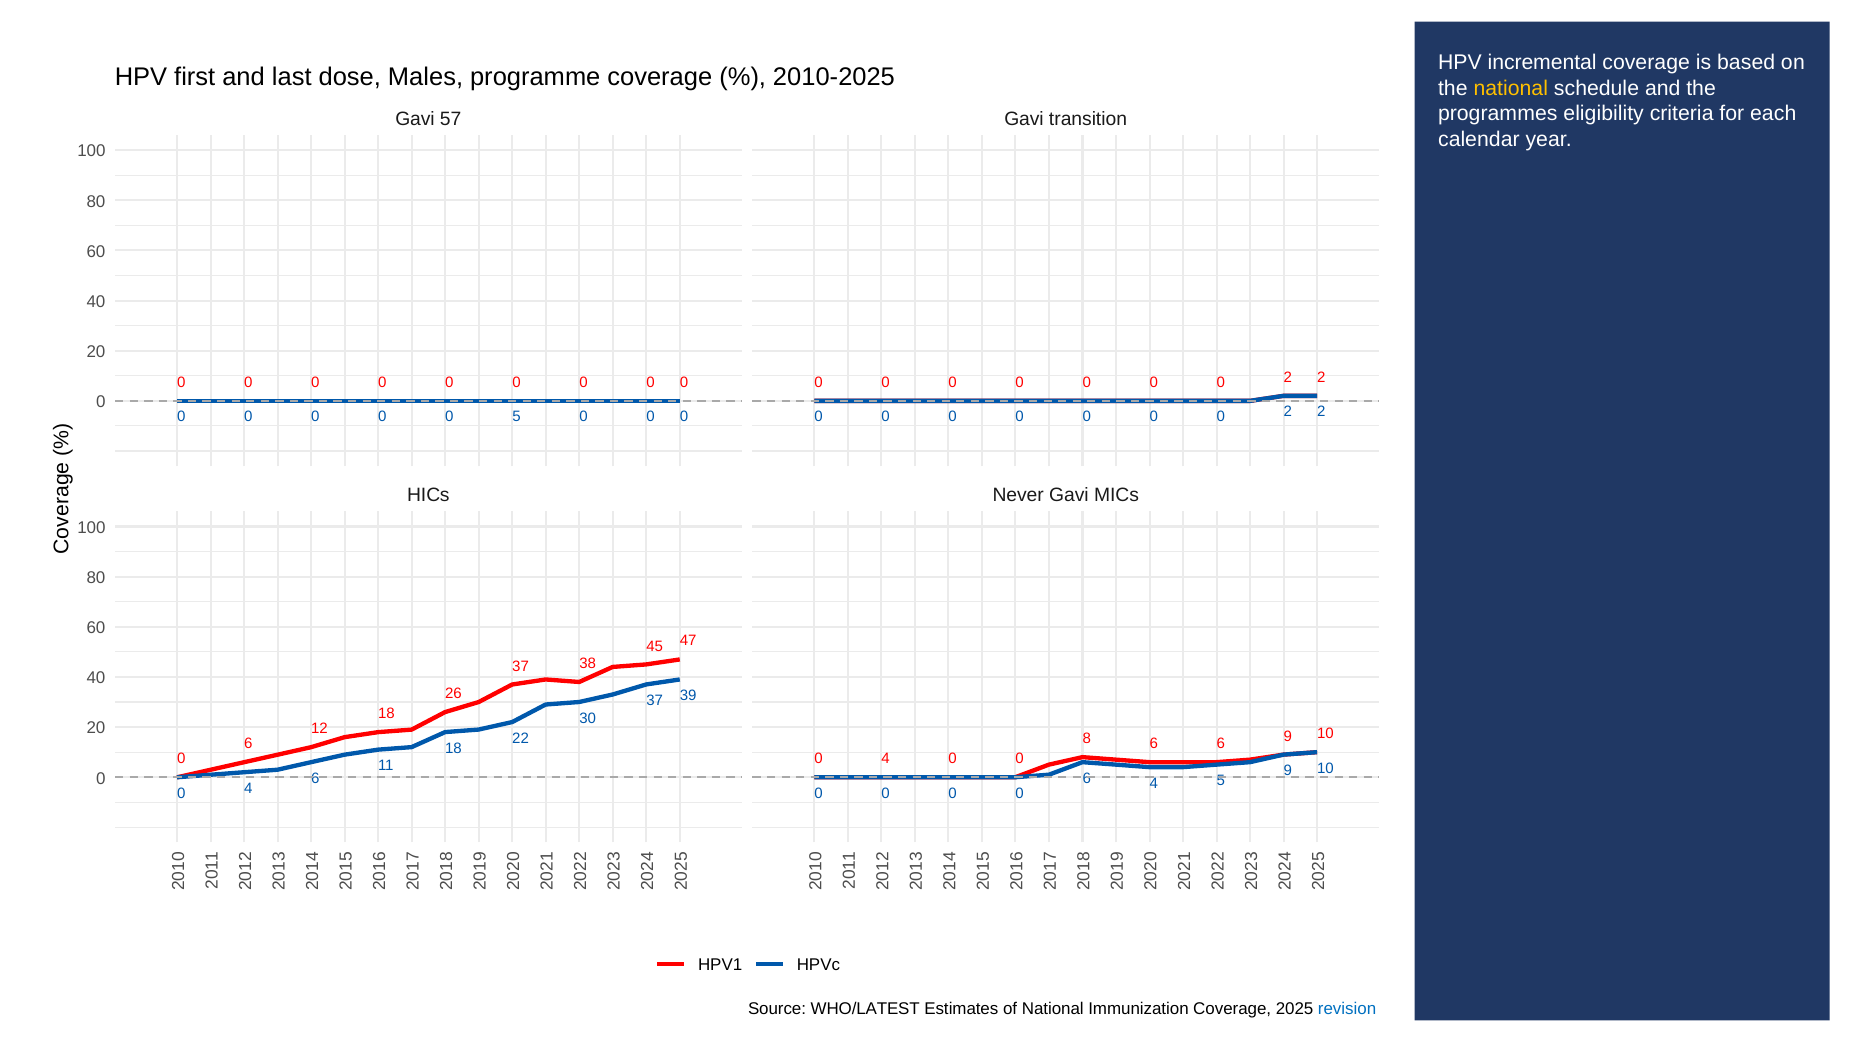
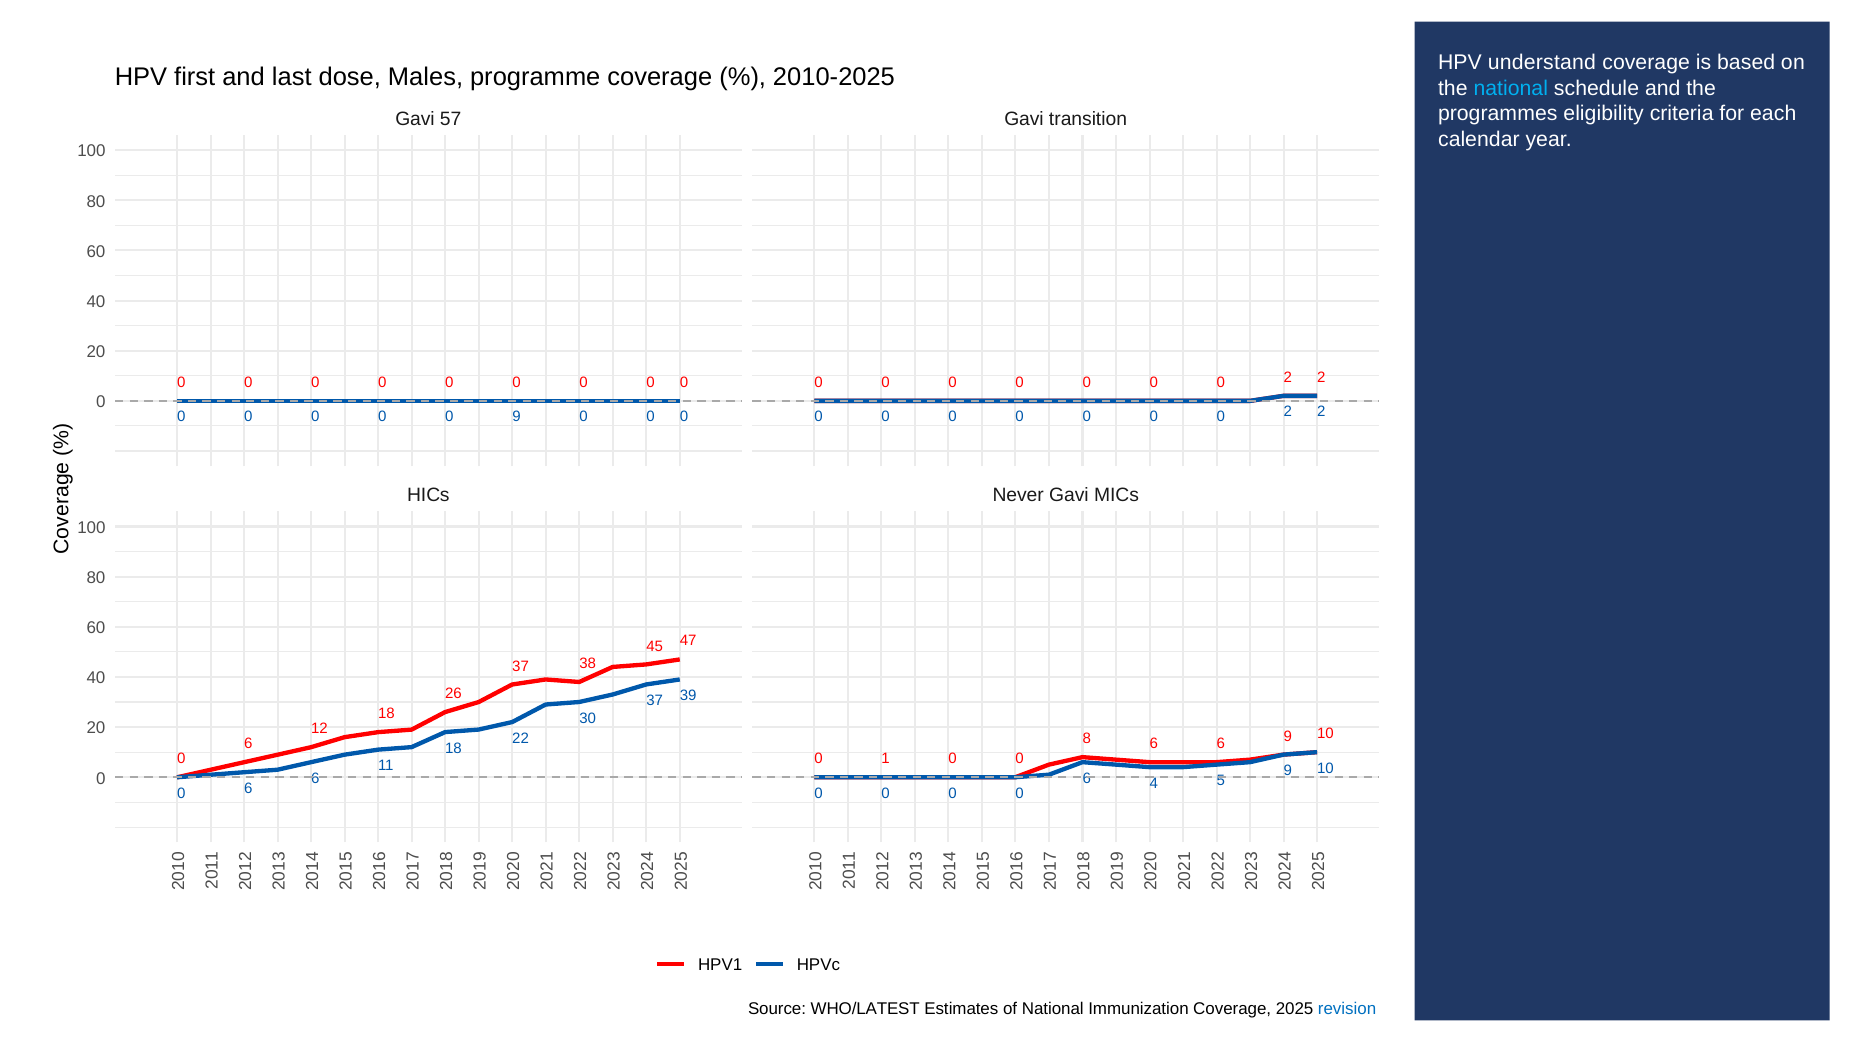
incremental: incremental -> understand
national at (1511, 88) colour: yellow -> light blue
0 5: 5 -> 9
4 at (886, 759): 4 -> 1
4 at (248, 789): 4 -> 6
